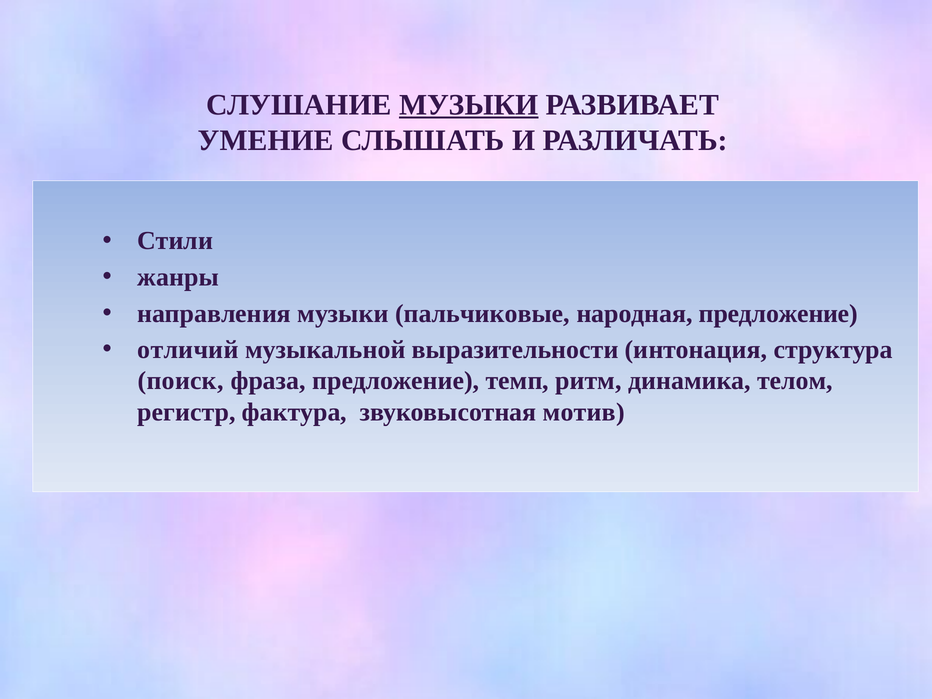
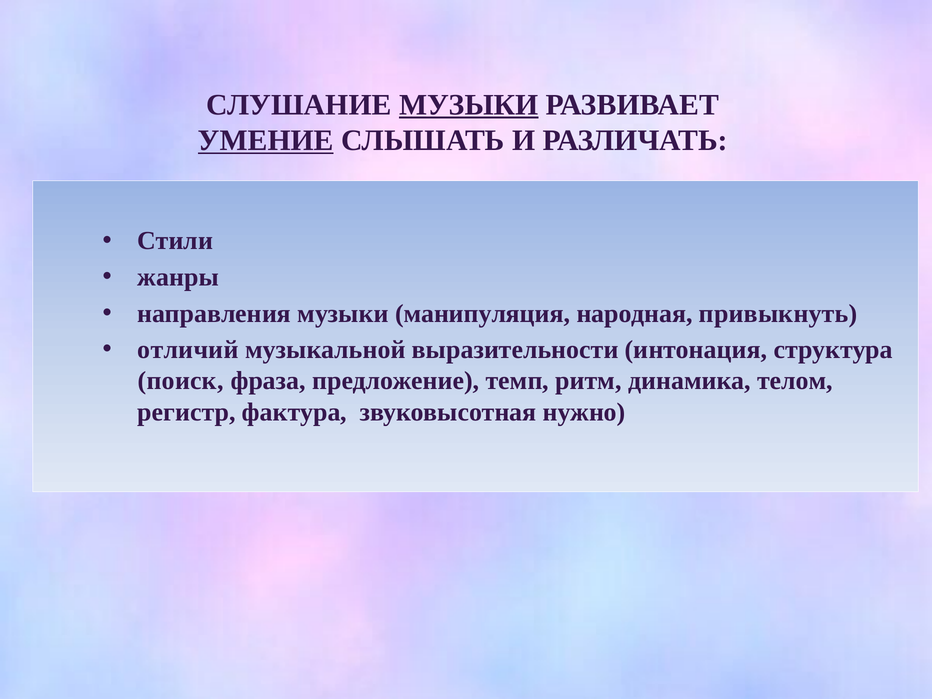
УМЕНИЕ underline: none -> present
пальчиковые: пальчиковые -> манипуляция
народная предложение: предложение -> привыкнуть
мотив: мотив -> нужно
